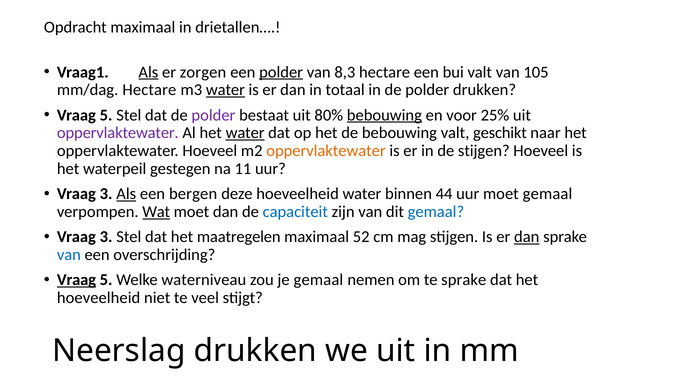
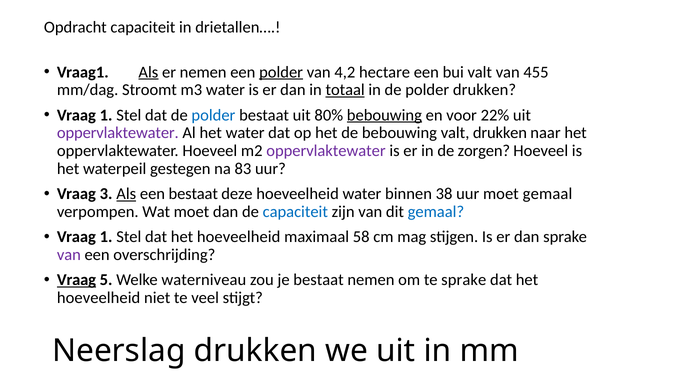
Opdracht maximaal: maximaal -> capaciteit
er zorgen: zorgen -> nemen
8,3: 8,3 -> 4,2
105: 105 -> 455
mm/dag Hectare: Hectare -> Stroomt
water at (225, 90) underline: present -> none
totaal underline: none -> present
5 at (106, 115): 5 -> 1
polder at (213, 115) colour: purple -> blue
25%: 25% -> 22%
water at (245, 133) underline: present -> none
valt geschikt: geschikt -> drukken
oppervlaktewater at (326, 151) colour: orange -> purple
de stijgen: stijgen -> zorgen
11: 11 -> 83
een bergen: bergen -> bestaat
44: 44 -> 38
Wat underline: present -> none
3 at (106, 237): 3 -> 1
Stel dat het maatregelen: maatregelen -> hoeveelheid
52: 52 -> 58
dan at (527, 237) underline: present -> none
van at (69, 255) colour: blue -> purple
je gemaal: gemaal -> bestaat
